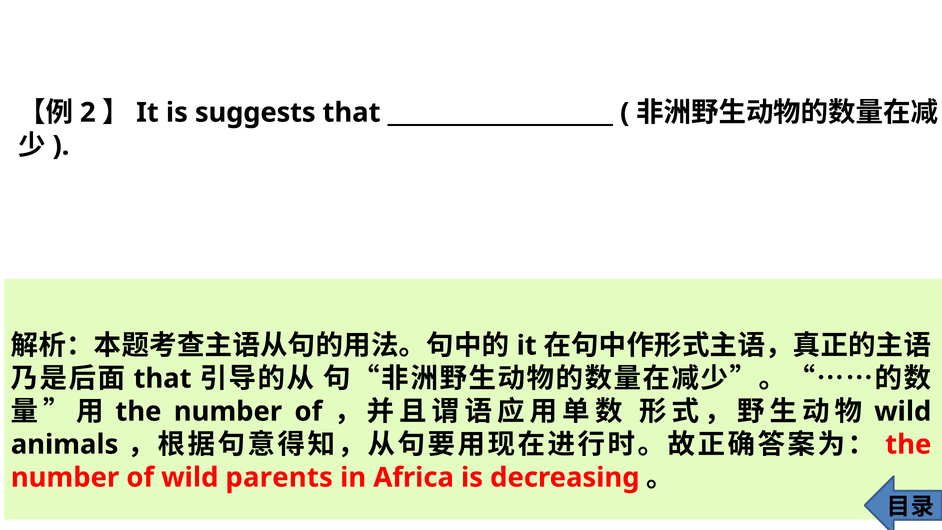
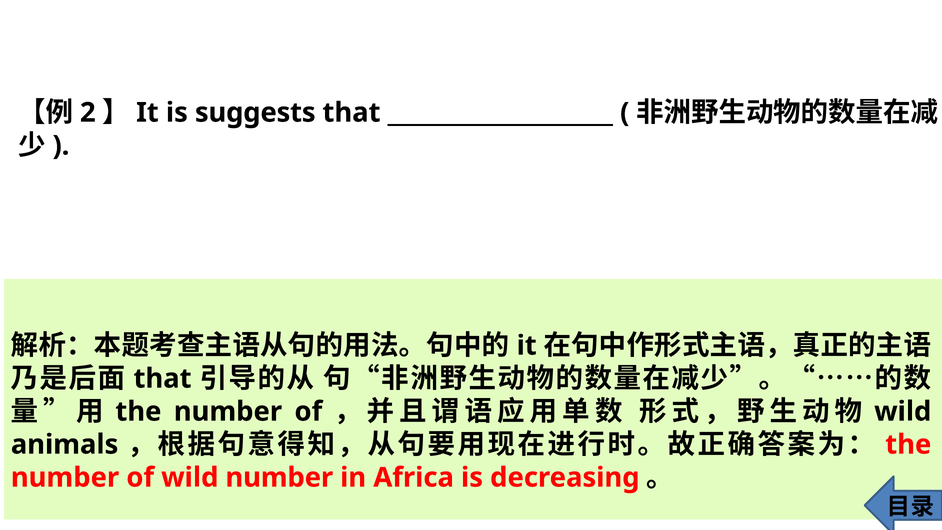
wild parents: parents -> number
